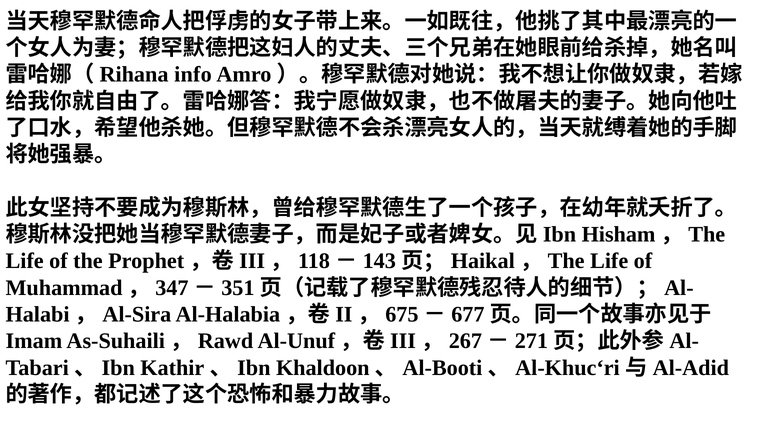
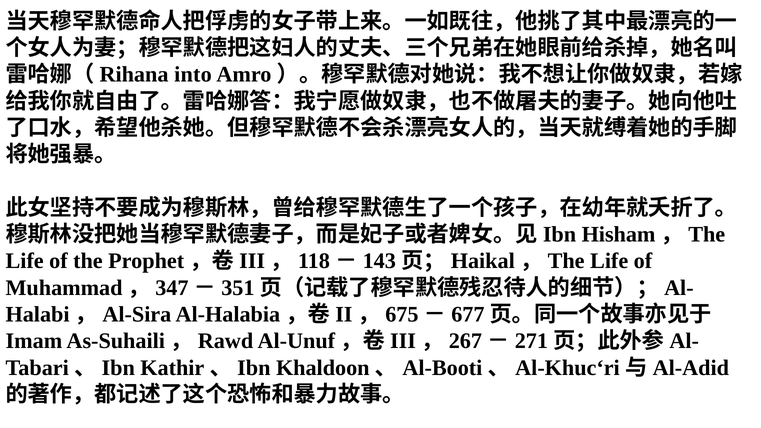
info: info -> into
